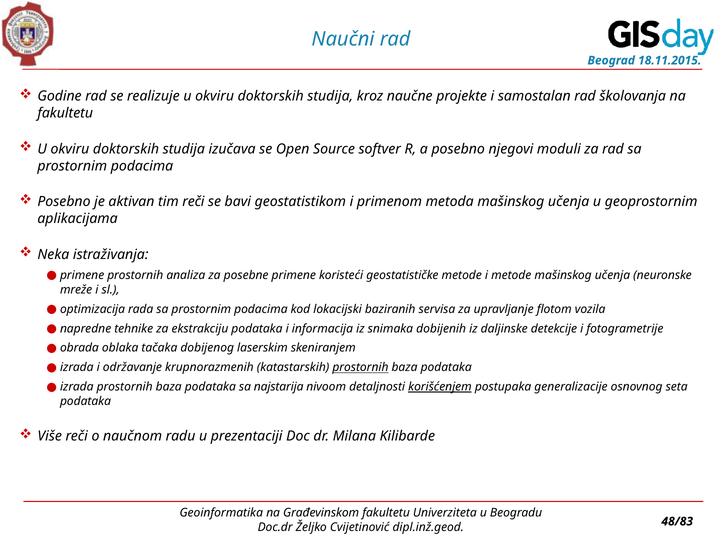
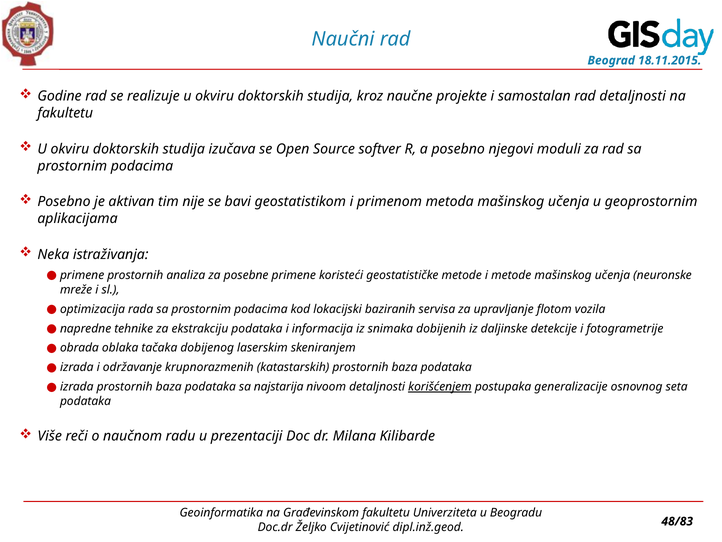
rad školovanja: školovanja -> detaljnosti
tim reči: reči -> nije
prostornih at (360, 367) underline: present -> none
